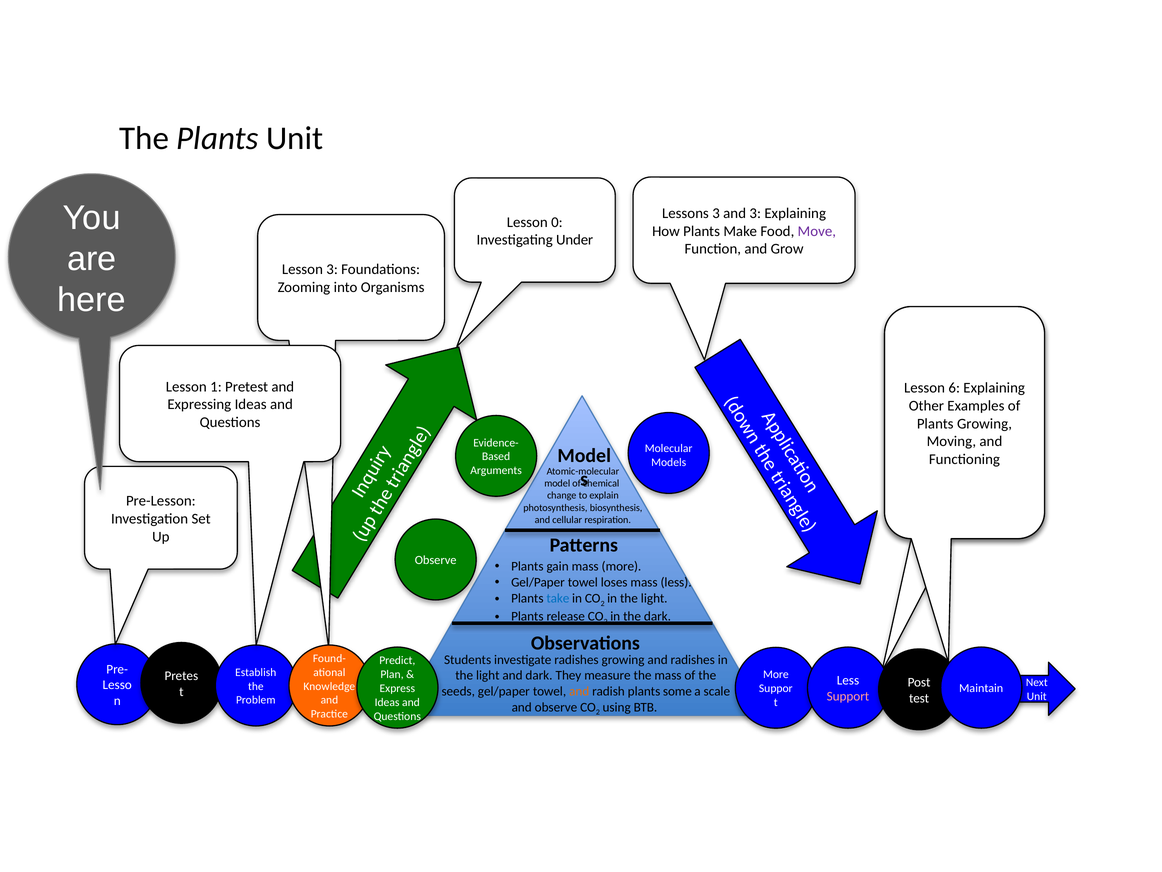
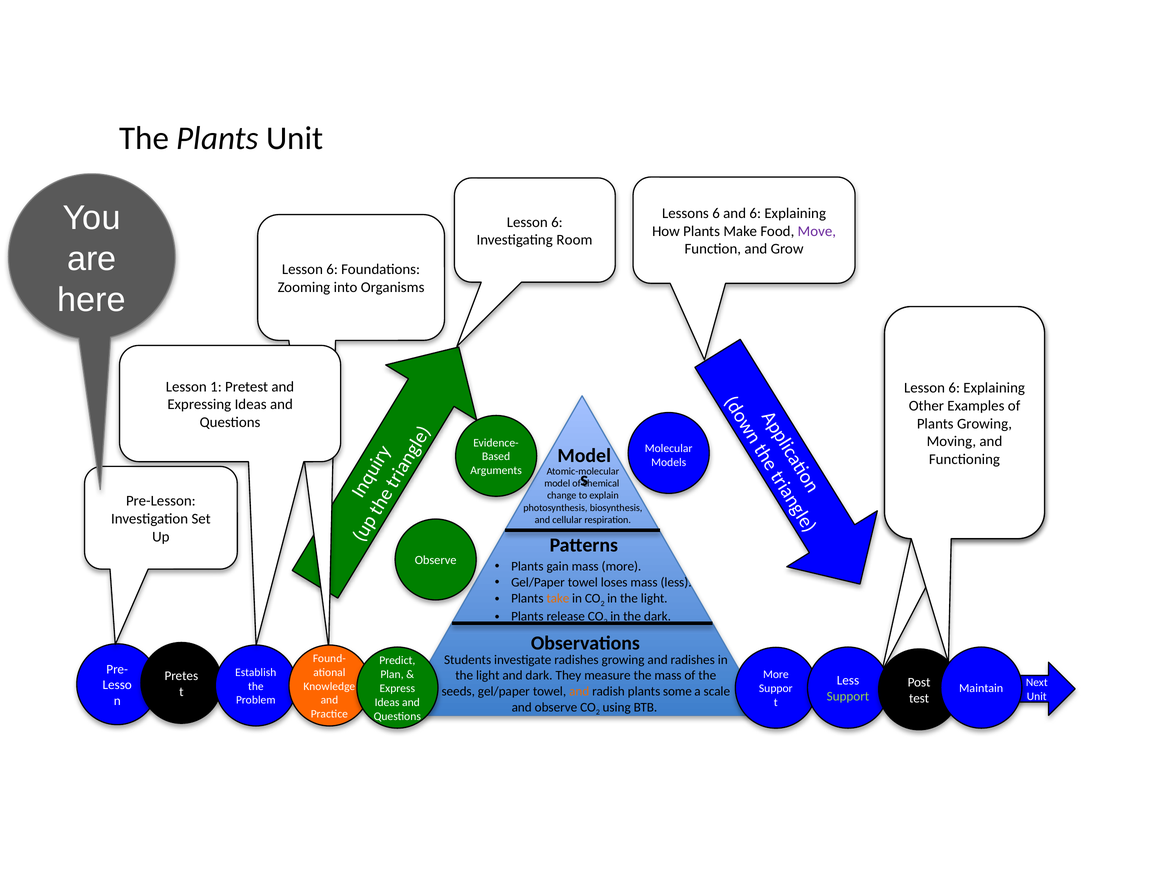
Lessons 3: 3 -> 6
and 3: 3 -> 6
0 at (557, 222): 0 -> 6
Under: Under -> Room
3 at (332, 269): 3 -> 6
take colour: blue -> orange
Support colour: pink -> light green
